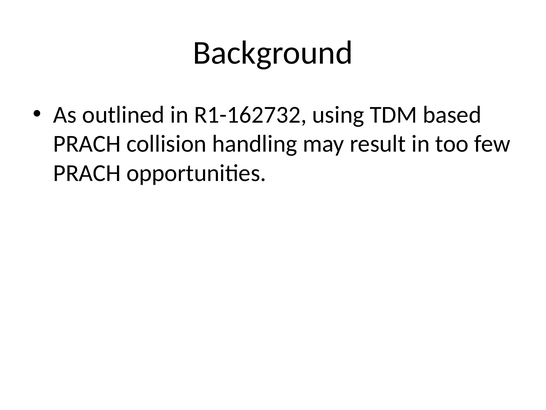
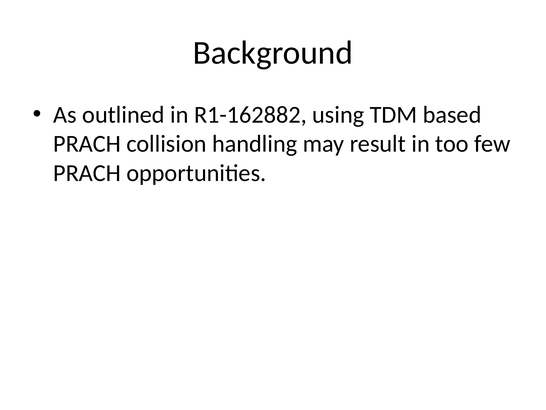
R1-162732: R1-162732 -> R1-162882
